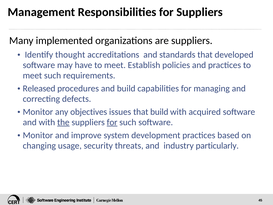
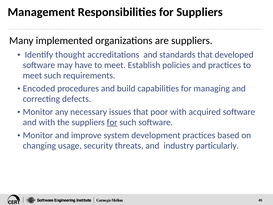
Released: Released -> Encoded
objectives: objectives -> necessary
that build: build -> poor
the underline: present -> none
